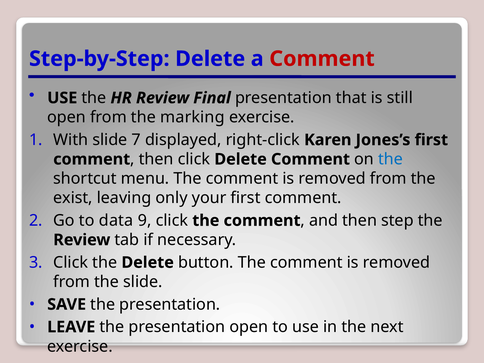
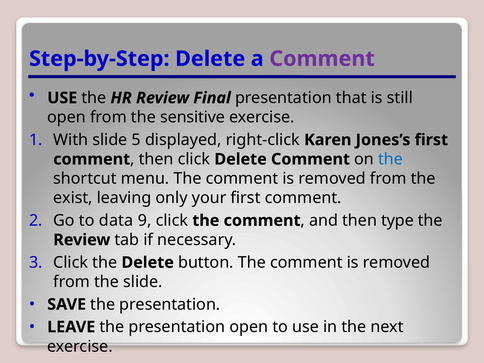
Comment at (322, 59) colour: red -> purple
marking: marking -> sensitive
7: 7 -> 5
step: step -> type
